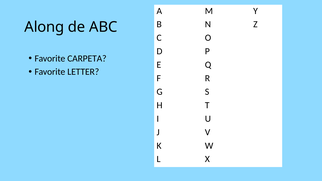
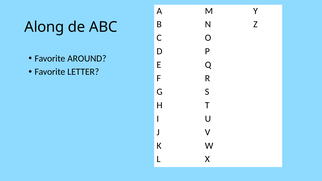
CARPETA: CARPETA -> AROUND
